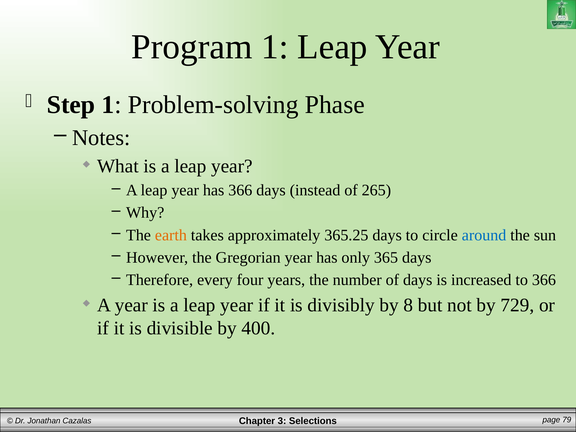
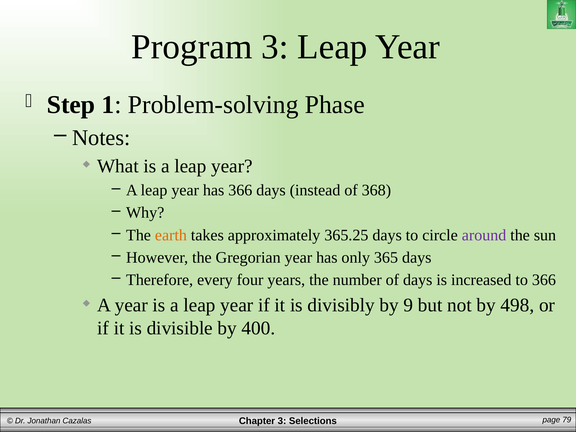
Program 1: 1 -> 3
265: 265 -> 368
around colour: blue -> purple
8: 8 -> 9
729: 729 -> 498
